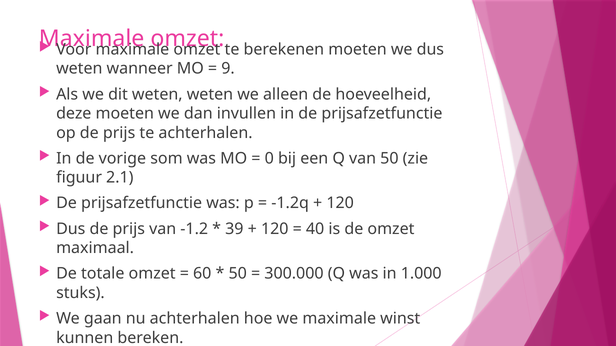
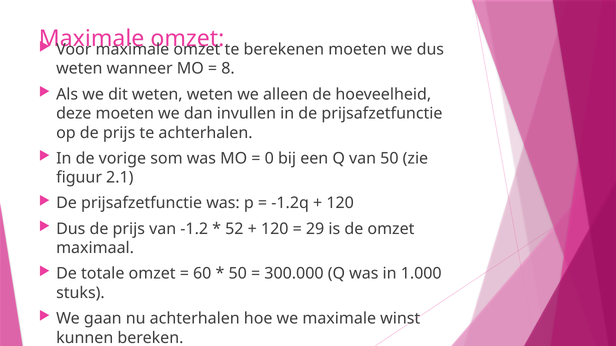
9: 9 -> 8
39: 39 -> 52
40: 40 -> 29
